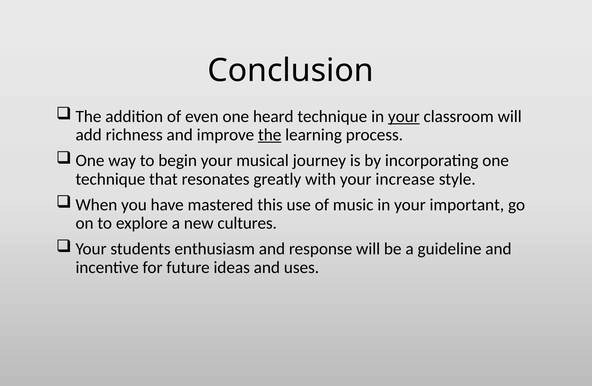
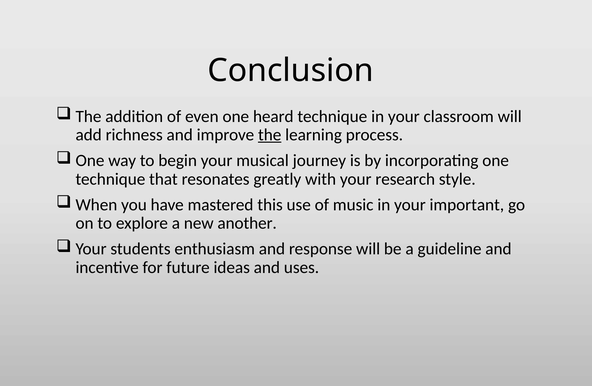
your at (404, 116) underline: present -> none
increase: increase -> research
cultures: cultures -> another
